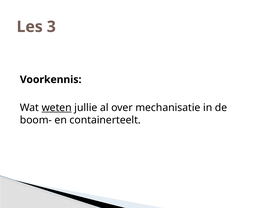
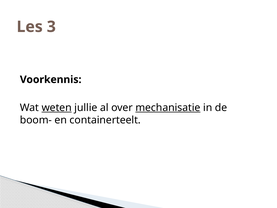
mechanisatie underline: none -> present
